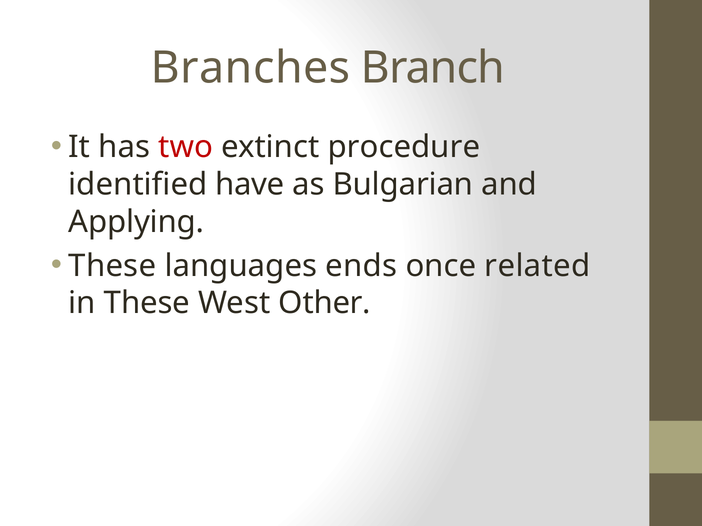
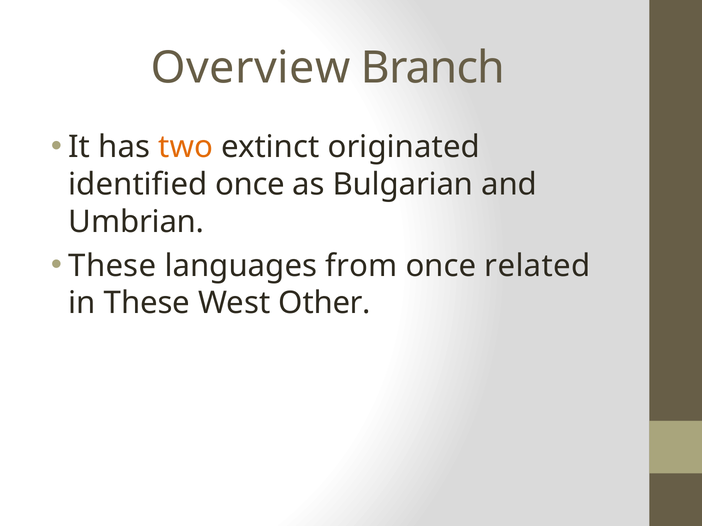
Branches: Branches -> Overview
two colour: red -> orange
procedure: procedure -> originated
identified have: have -> once
Applying: Applying -> Umbrian
ends: ends -> from
